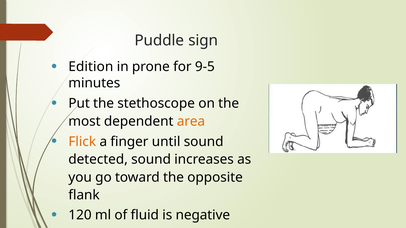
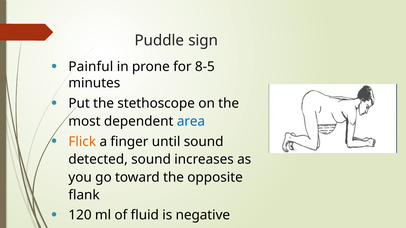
Edition: Edition -> Painful
9-5: 9-5 -> 8-5
area colour: orange -> blue
